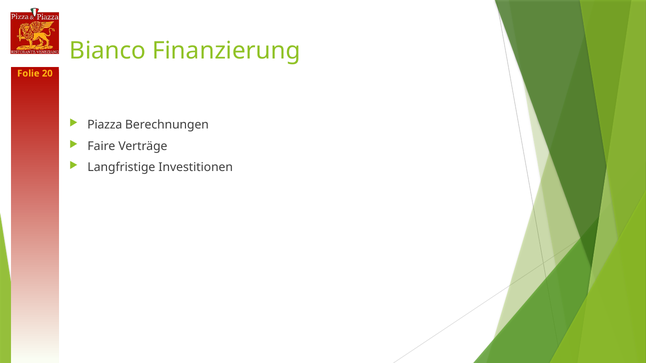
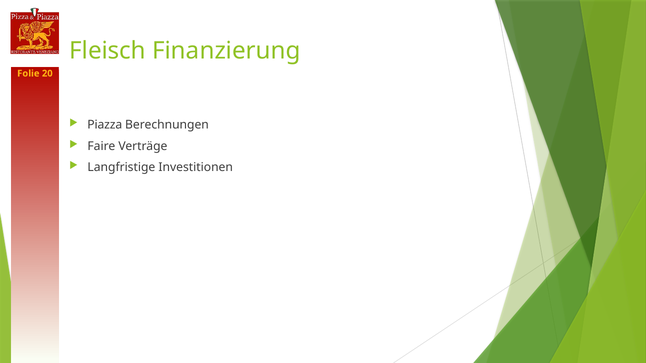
Bianco: Bianco -> Fleisch
